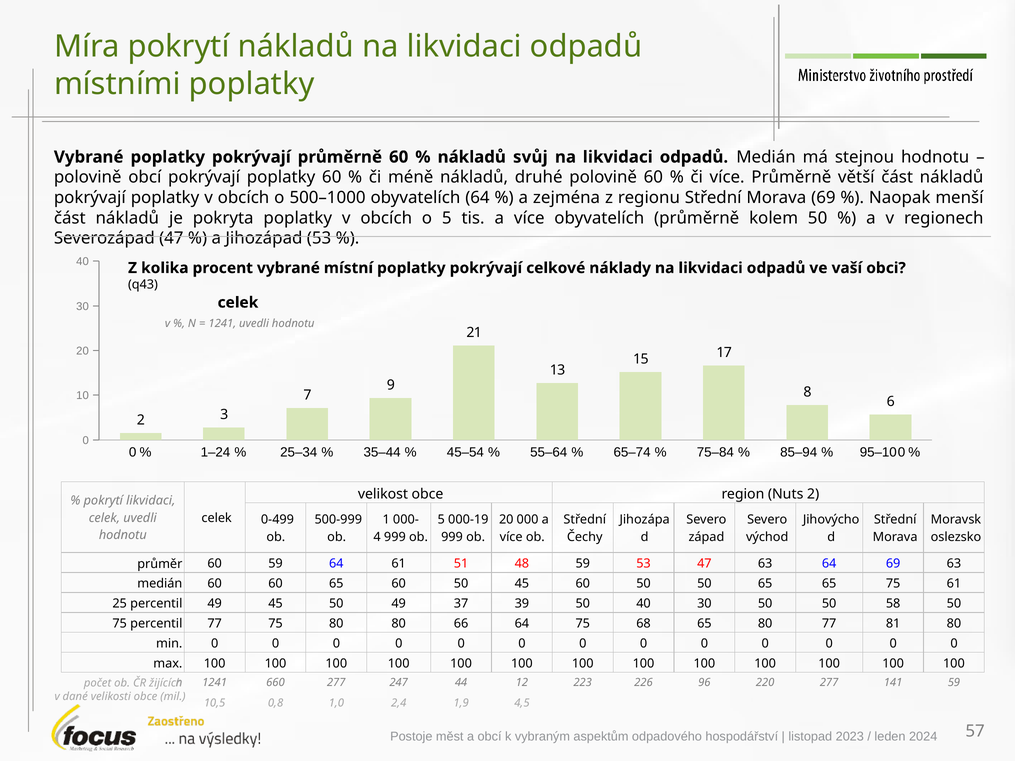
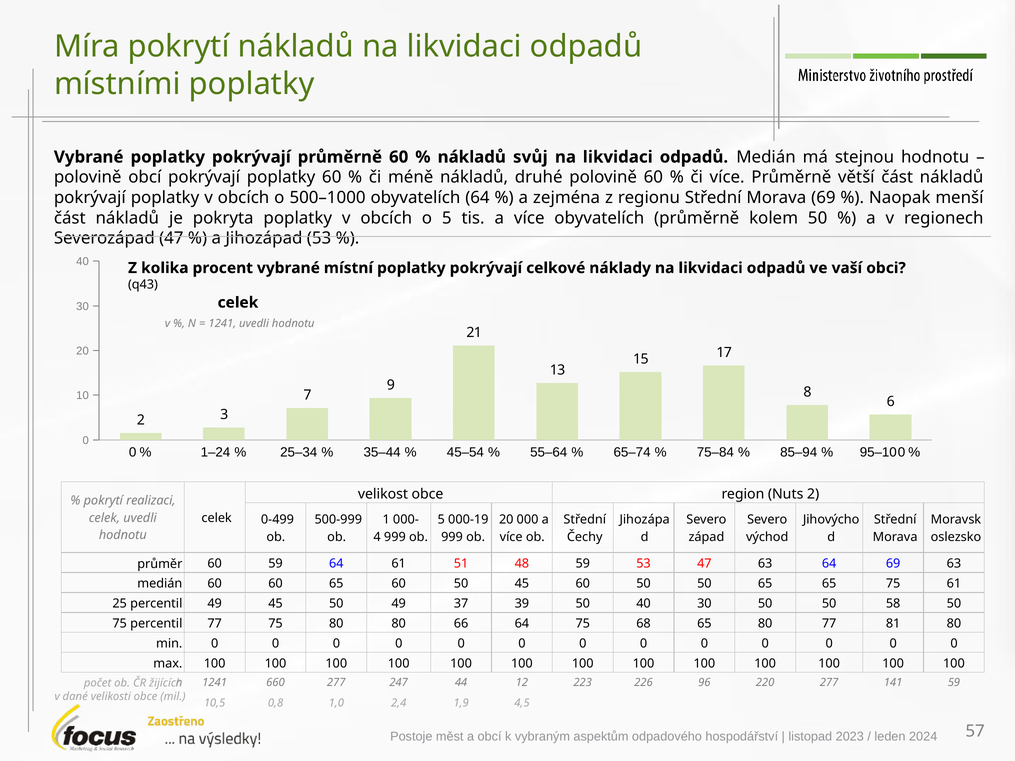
pokrytí likvidaci: likvidaci -> realizaci
